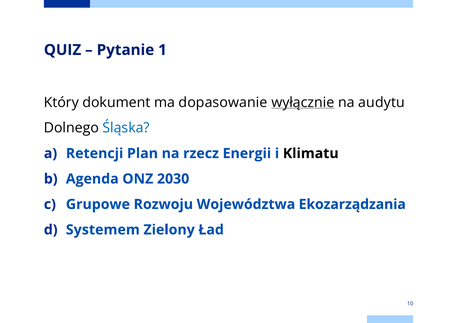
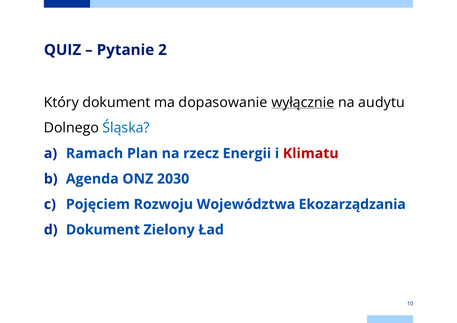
1: 1 -> 2
Retencji: Retencji -> Ramach
Klimatu colour: black -> red
Grupowe: Grupowe -> Pojęciem
Systemem at (103, 230): Systemem -> Dokument
